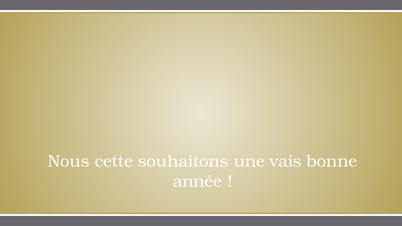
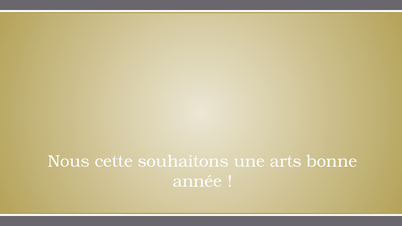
vais: vais -> arts
